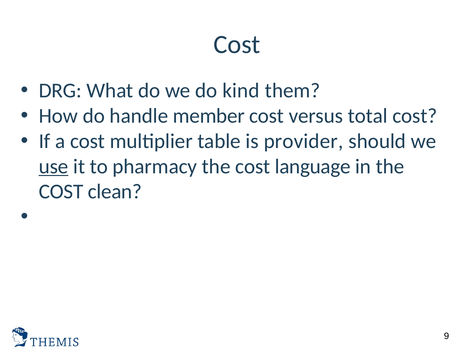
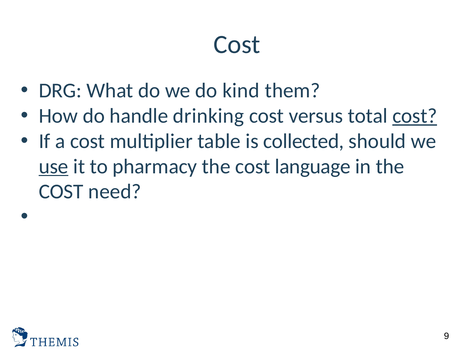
member: member -> drinking
cost at (415, 116) underline: none -> present
provider: provider -> collected
clean: clean -> need
